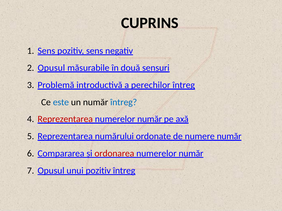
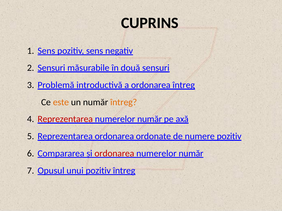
Opusul at (51, 68): Opusul -> Sensuri
a perechilor: perechilor -> ordonarea
este colour: blue -> orange
întreg at (124, 102) colour: blue -> orange
Reprezentarea numărului: numărului -> ordonarea
numere număr: număr -> pozitiv
